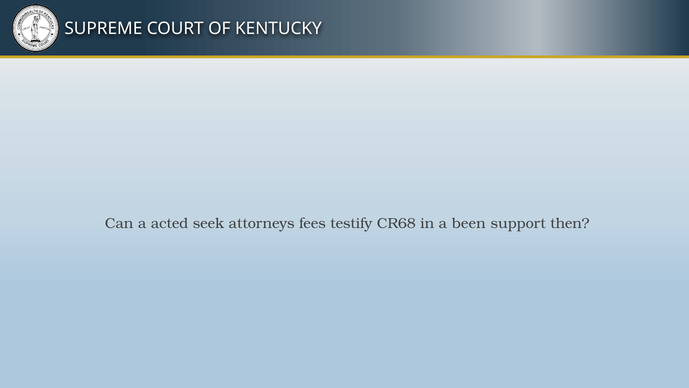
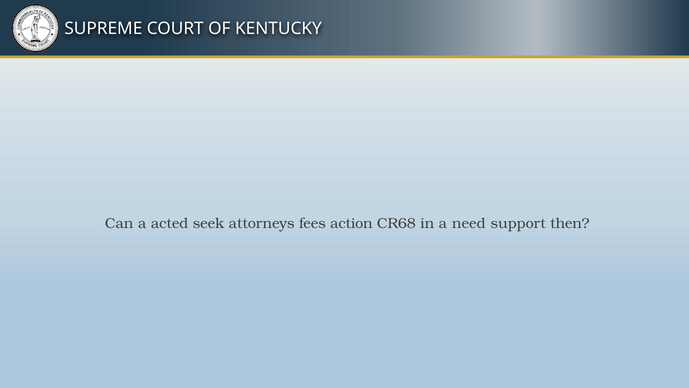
testify: testify -> action
been: been -> need
